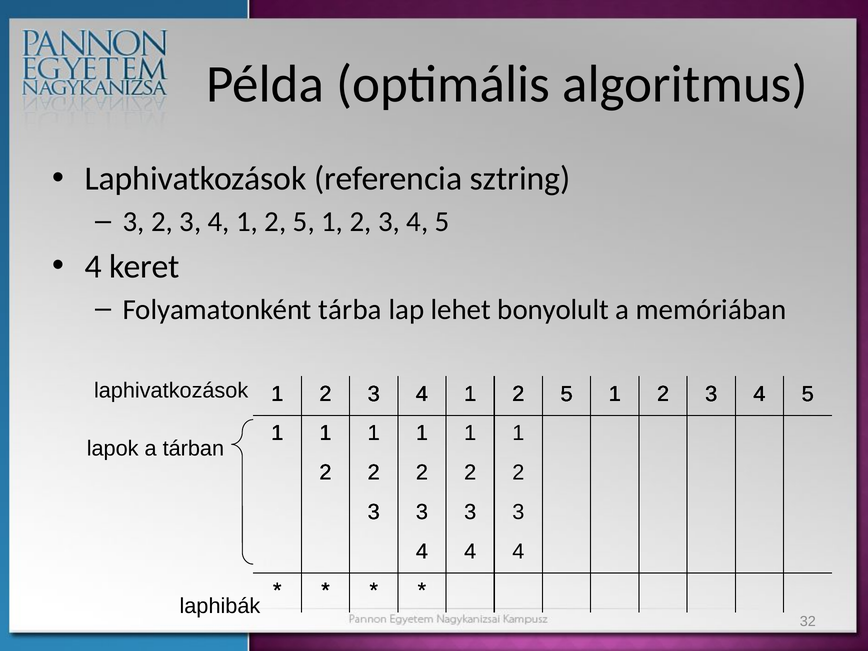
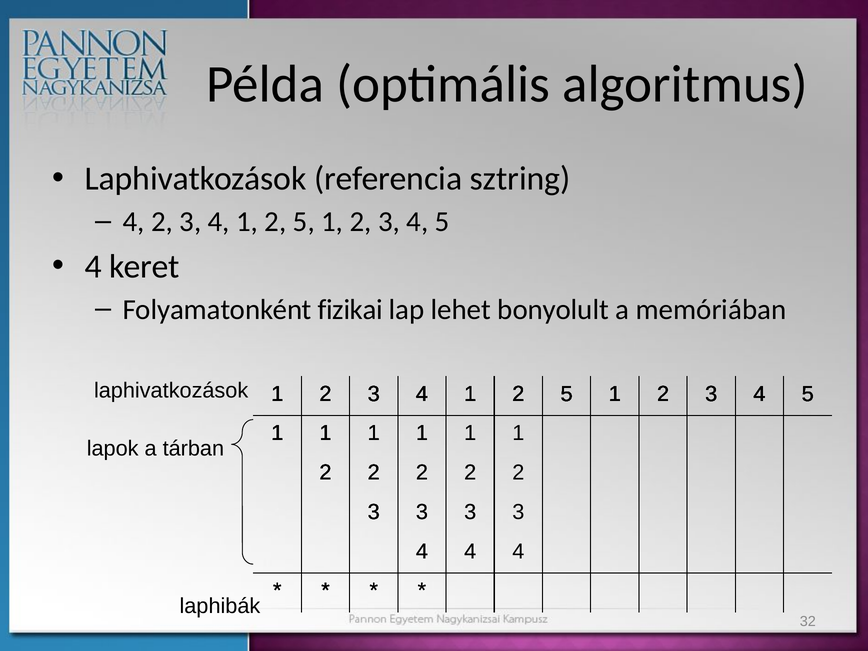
3 at (134, 222): 3 -> 4
tárba: tárba -> fizikai
